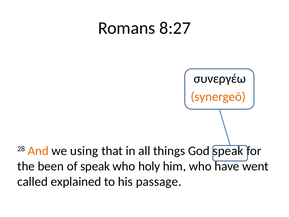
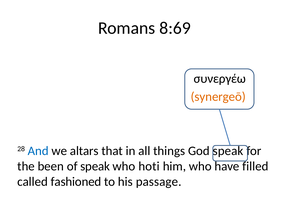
8:27: 8:27 -> 8:69
And colour: orange -> blue
using: using -> altars
holy: holy -> hoti
went: went -> filled
explained: explained -> fashioned
